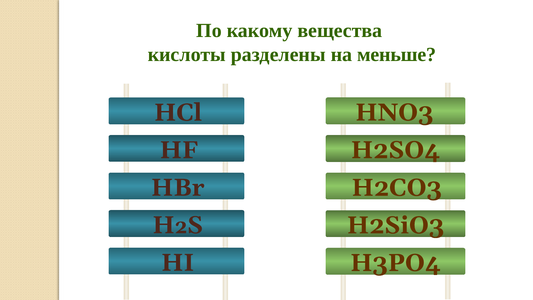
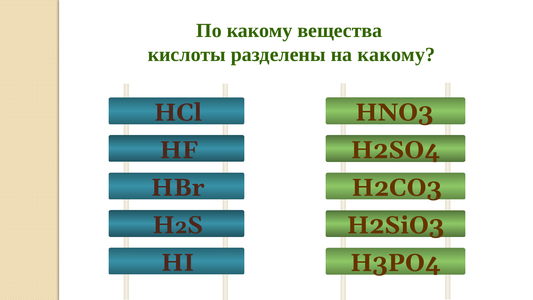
на меньше: меньше -> какому
